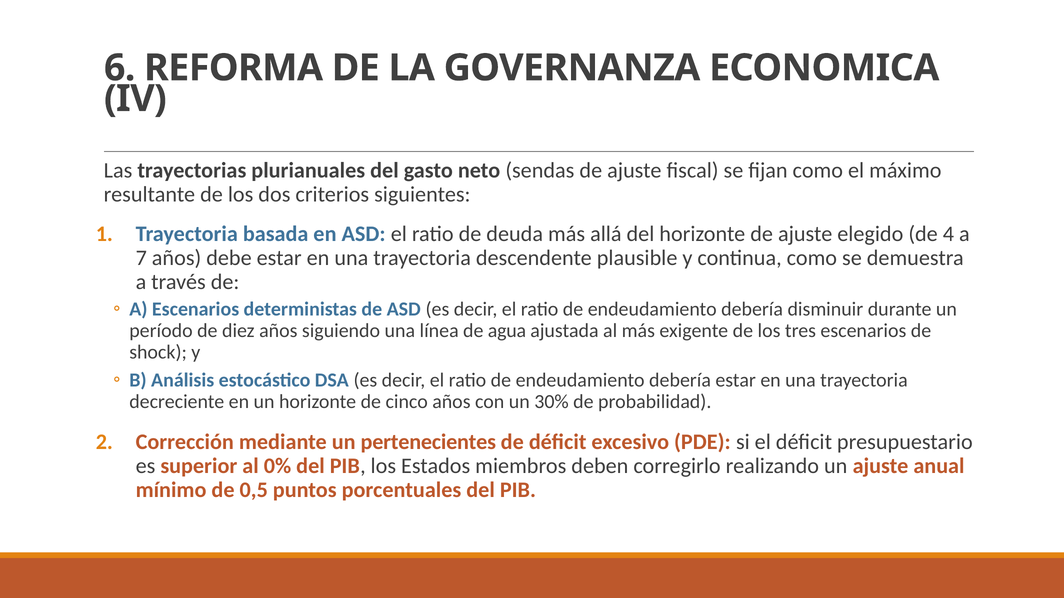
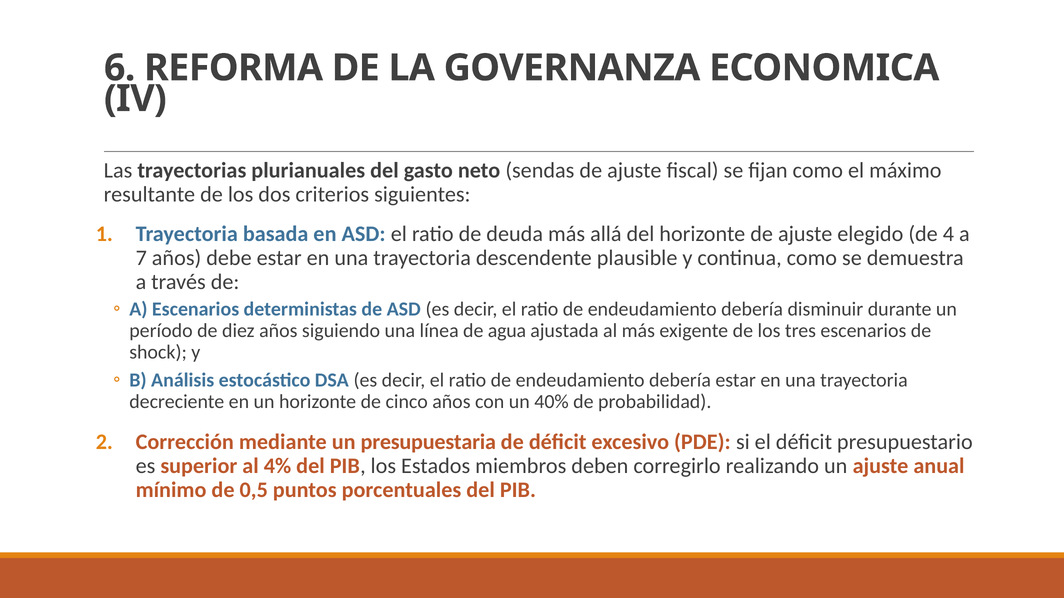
30%: 30% -> 40%
pertenecientes: pertenecientes -> presupuestaria
0%: 0% -> 4%
